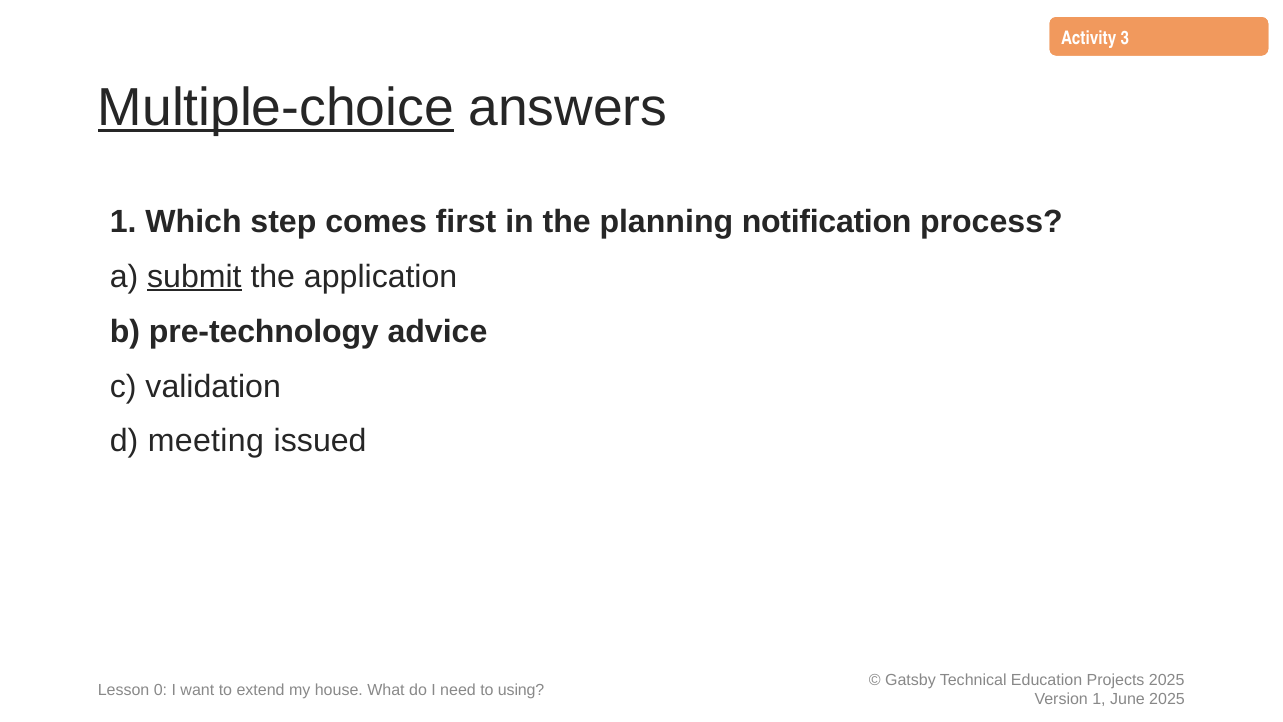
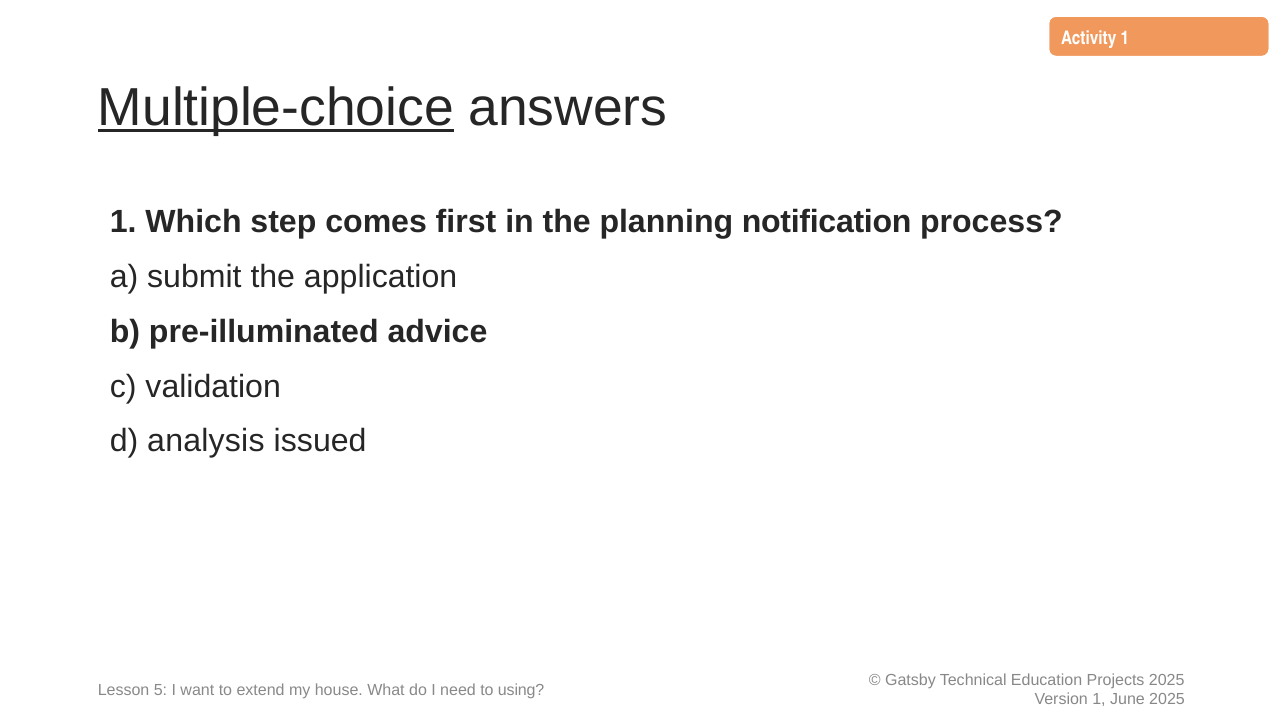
Activity 3: 3 -> 1
submit underline: present -> none
pre-technology: pre-technology -> pre-illuminated
meeting: meeting -> analysis
0: 0 -> 5
